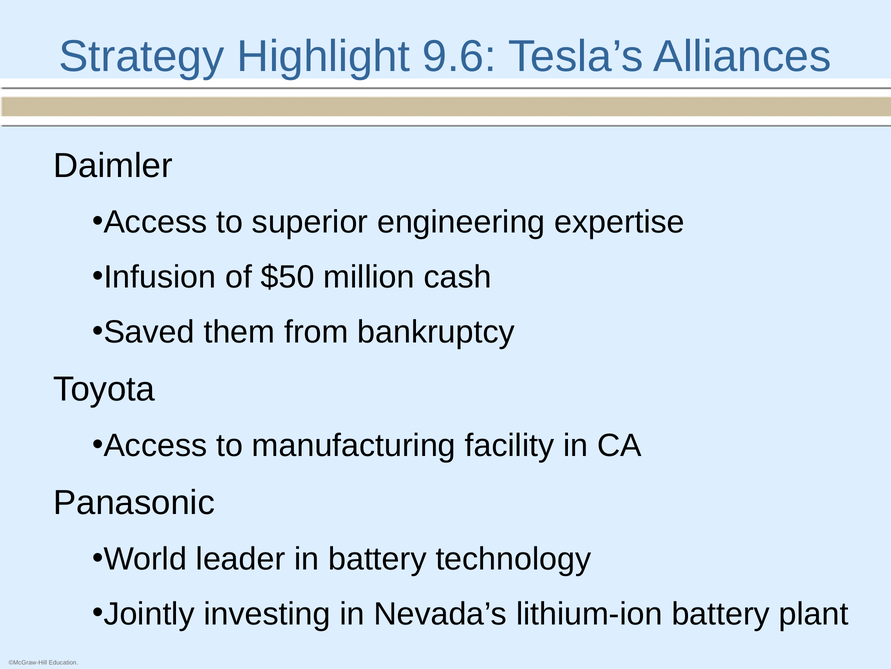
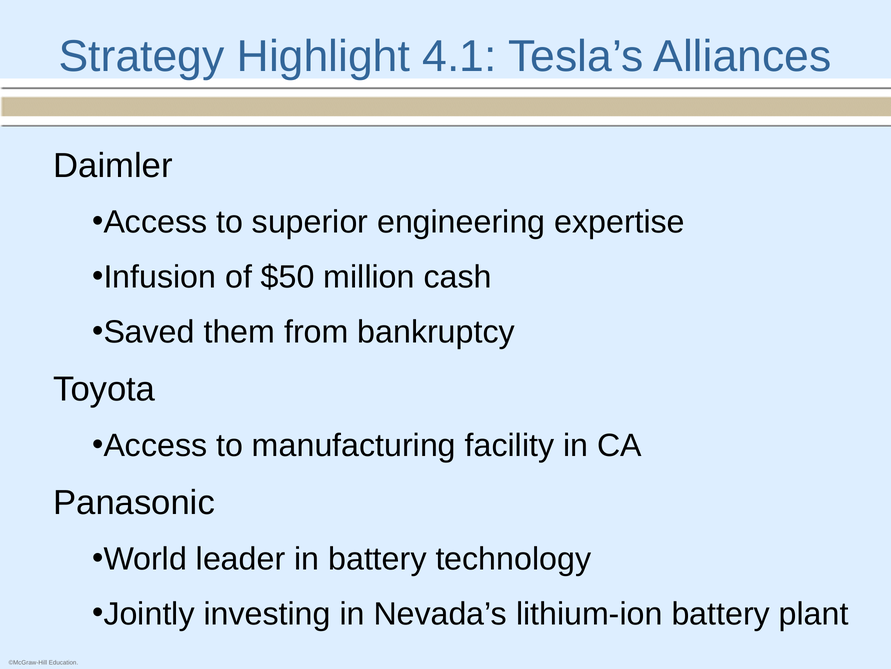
9.6: 9.6 -> 4.1
